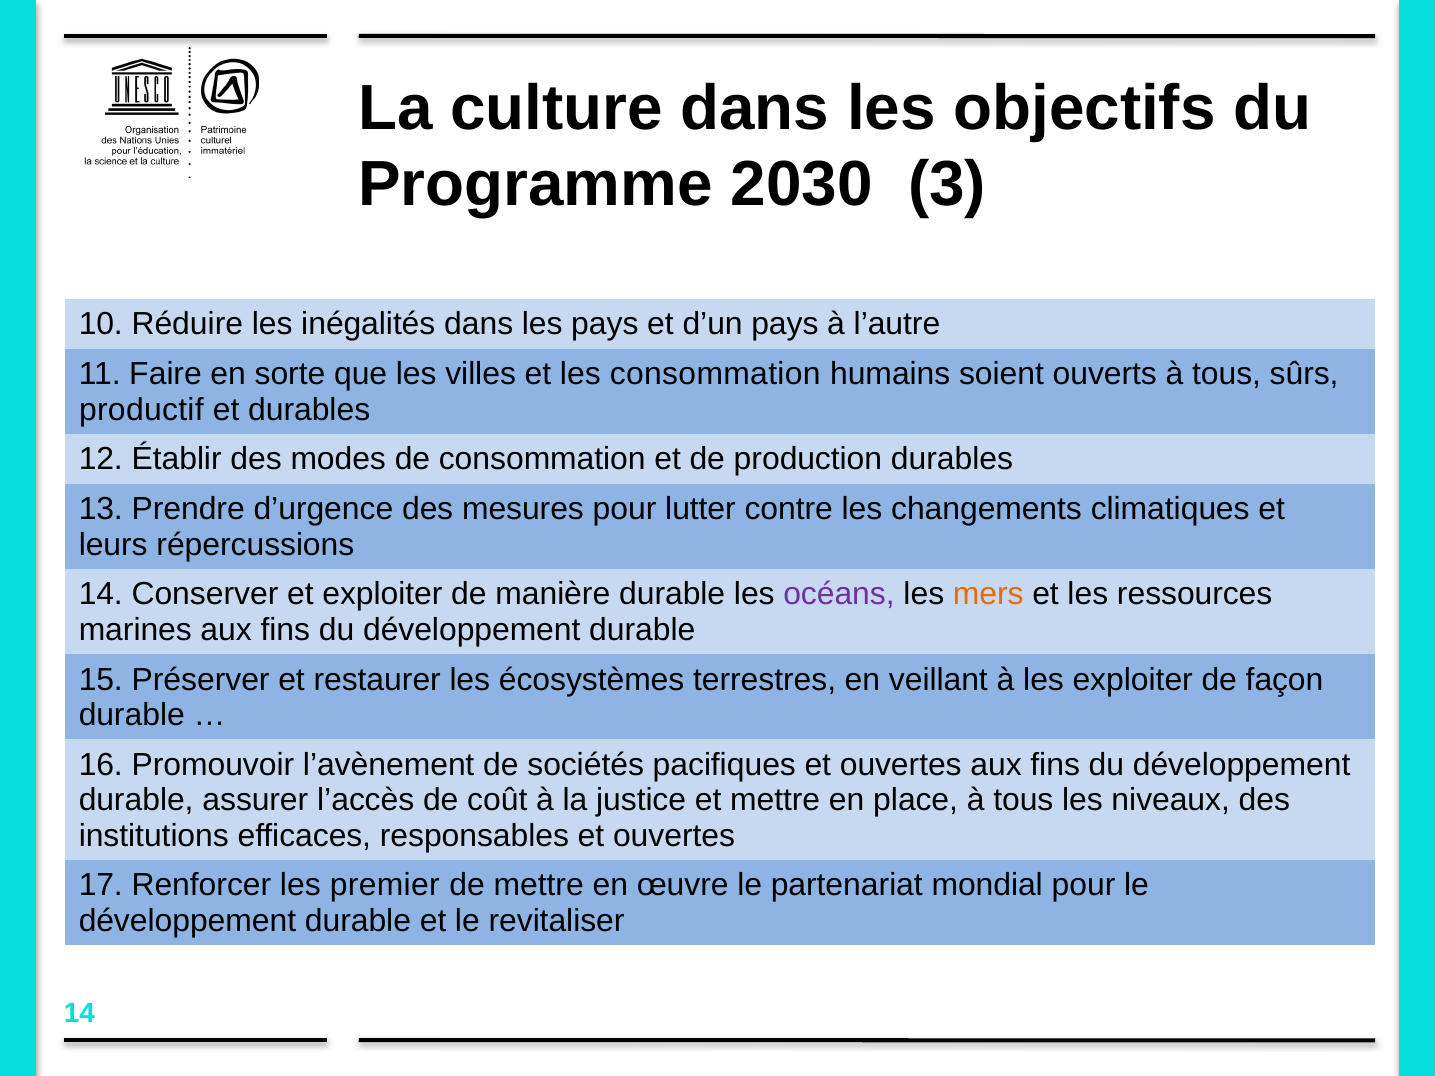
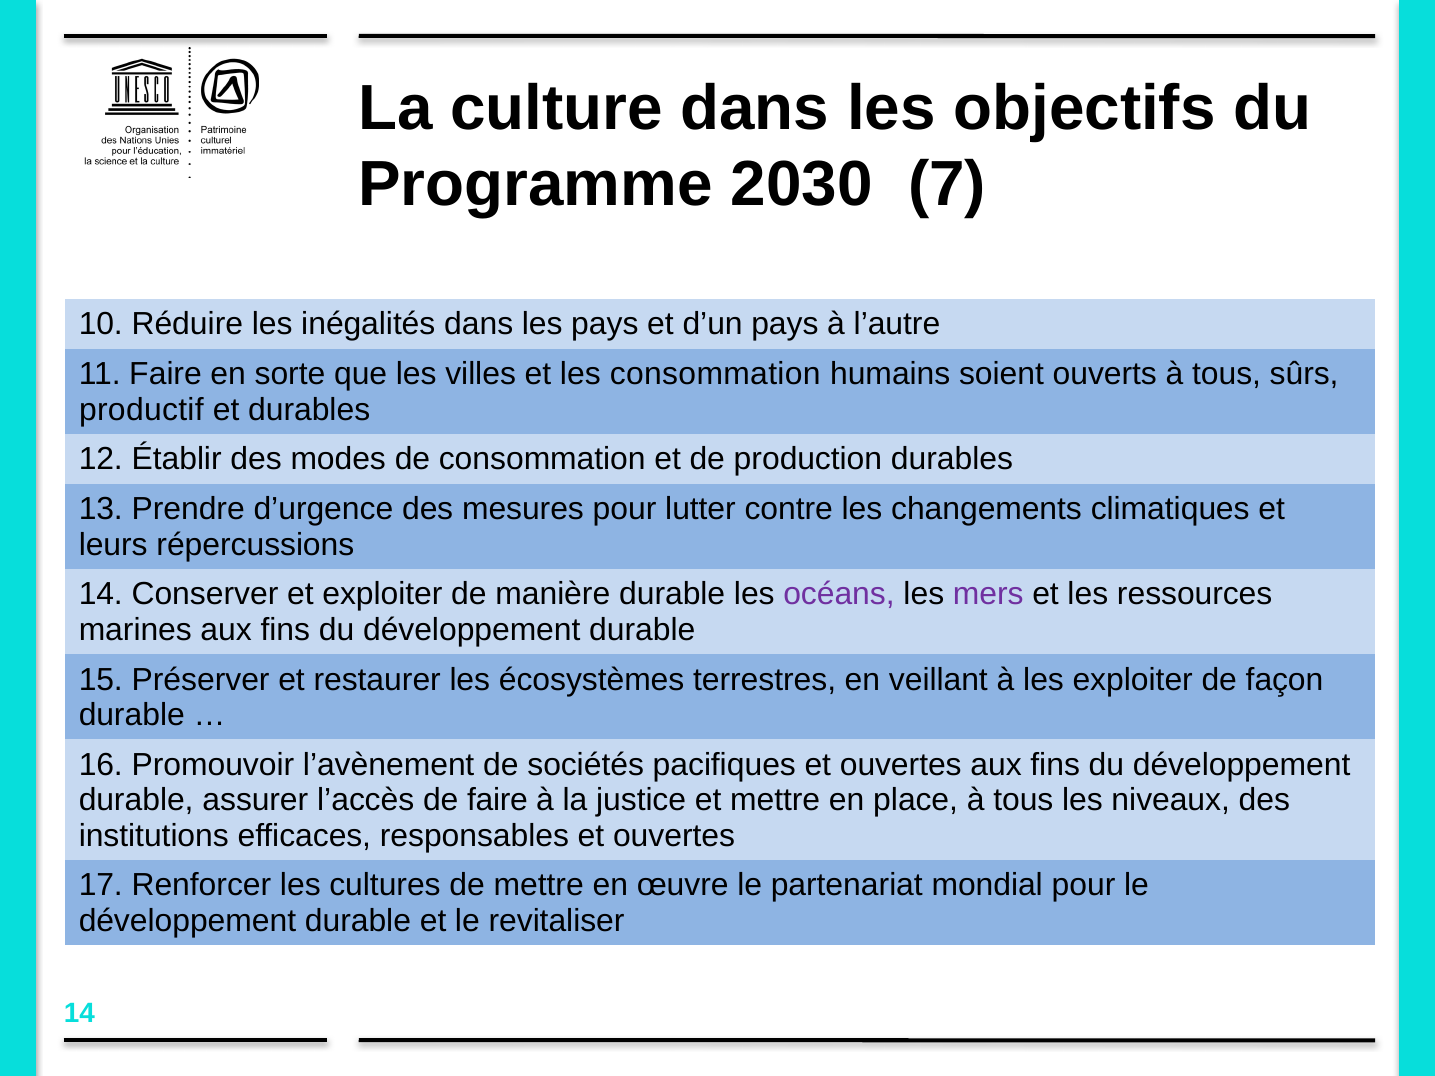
3: 3 -> 7
mers colour: orange -> purple
de coût: coût -> faire
premier: premier -> cultures
